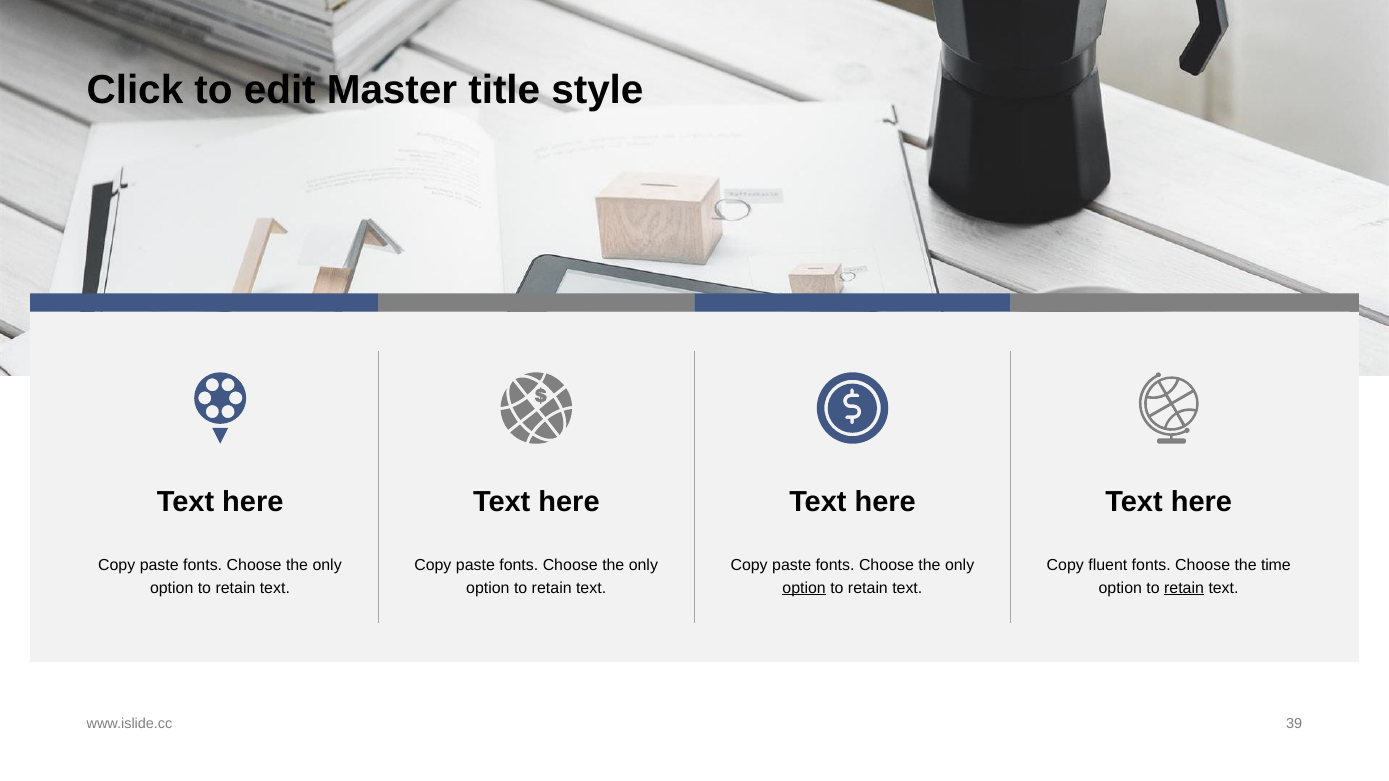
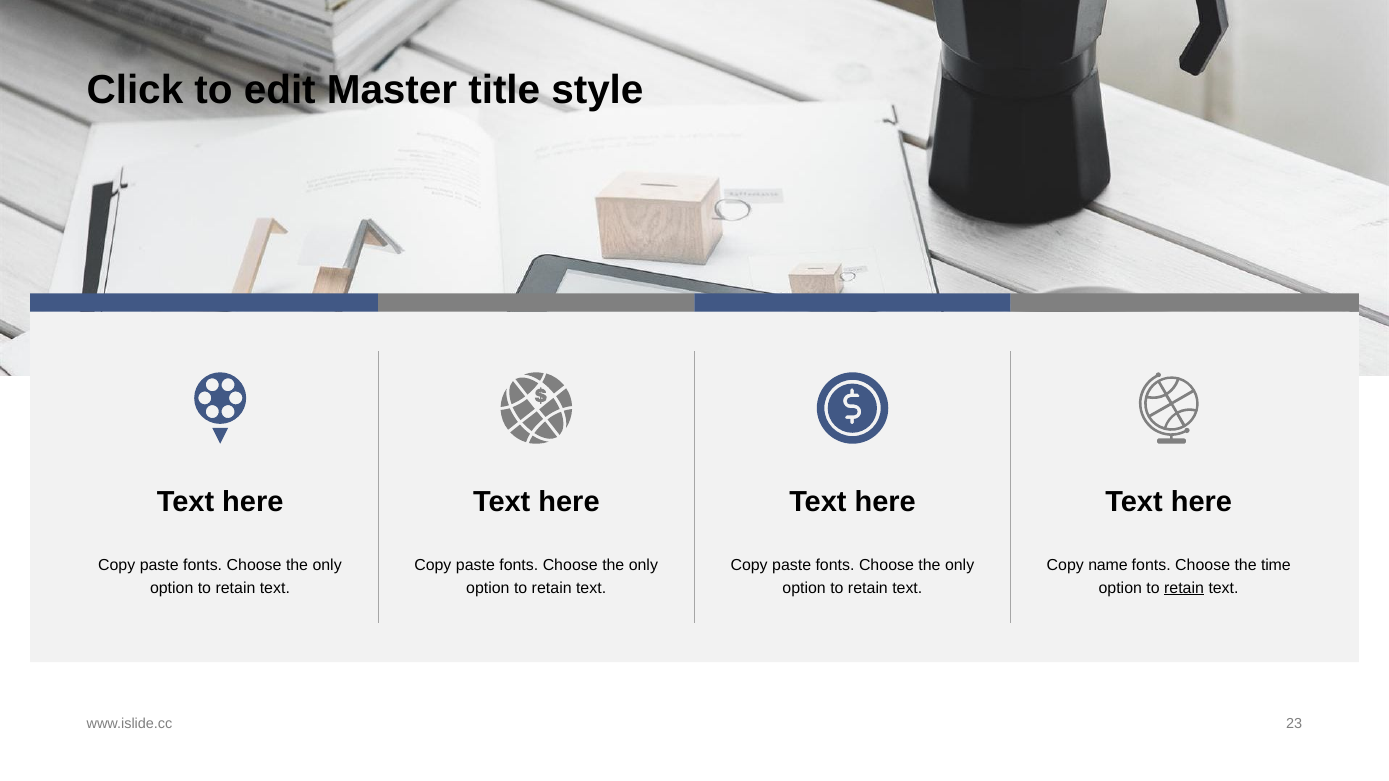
fluent: fluent -> name
option at (804, 588) underline: present -> none
39: 39 -> 23
